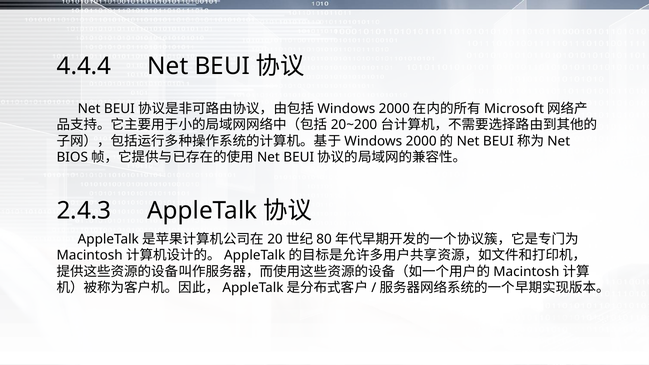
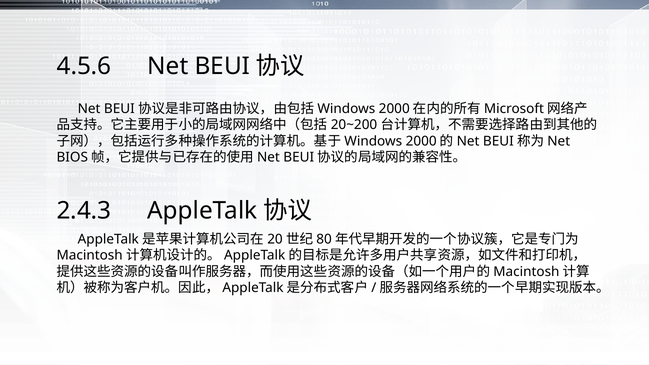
4.4.4: 4.4.4 -> 4.5.6
